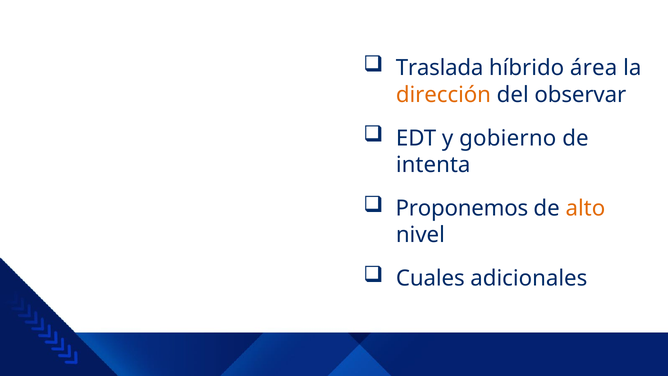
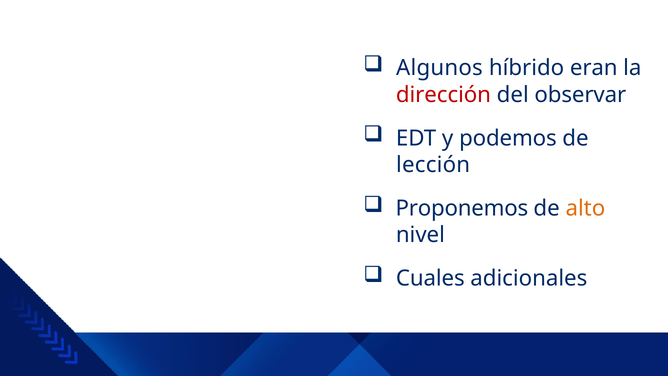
Traslada: Traslada -> Algunos
área: área -> eran
dirección colour: orange -> red
gobierno: gobierno -> podemos
intenta: intenta -> lección
